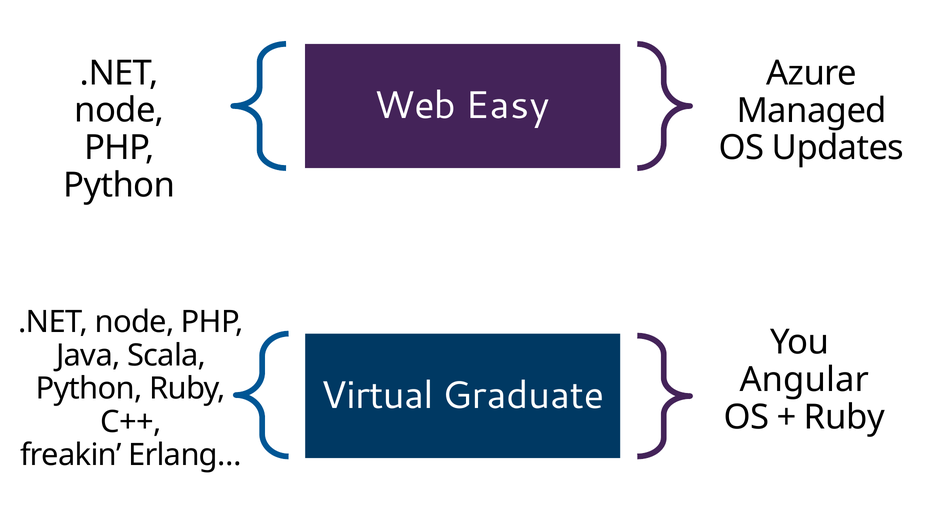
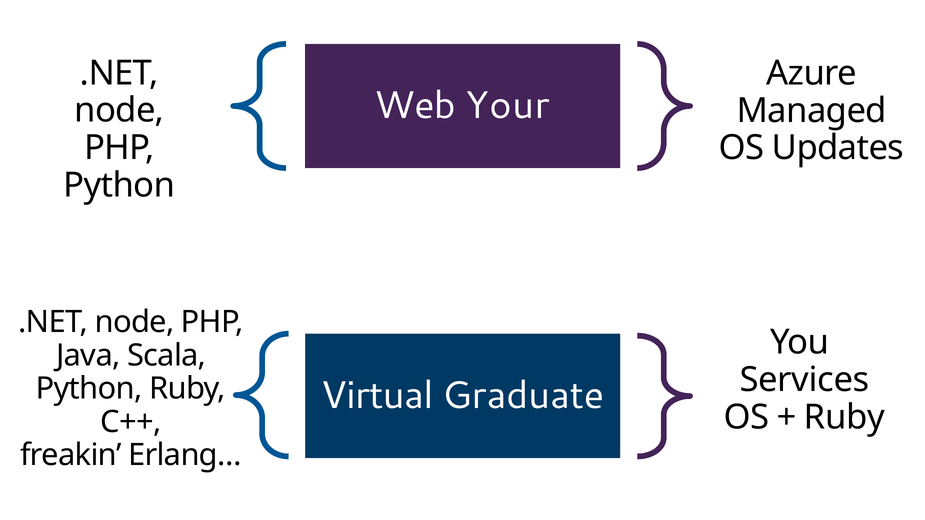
Easy: Easy -> Your
Angular: Angular -> Services
